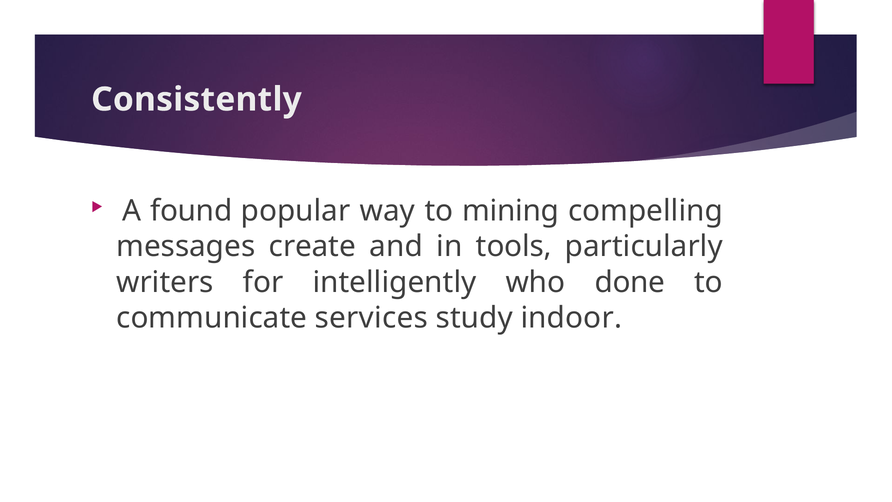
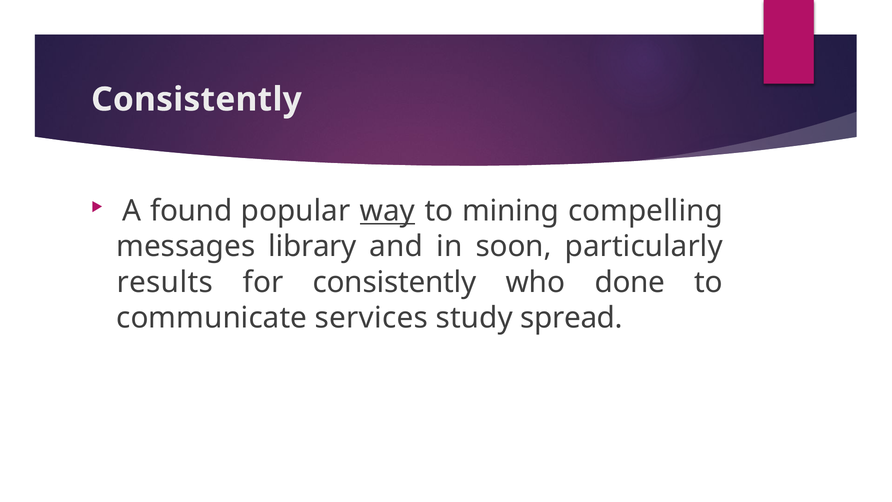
way underline: none -> present
create: create -> library
tools: tools -> soon
writers: writers -> results
for intelligently: intelligently -> consistently
indoor: indoor -> spread
